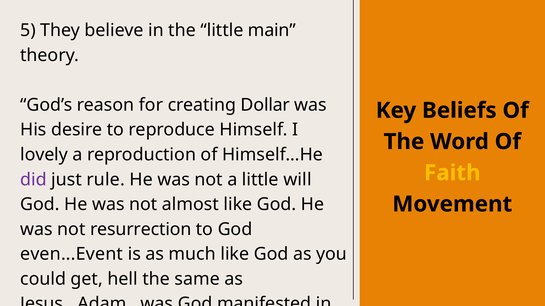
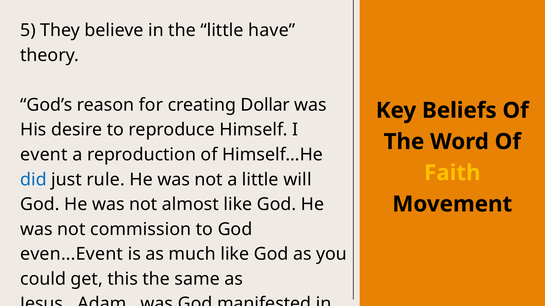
main: main -> have
lovely: lovely -> event
did colour: purple -> blue
resurrection: resurrection -> commission
hell: hell -> this
